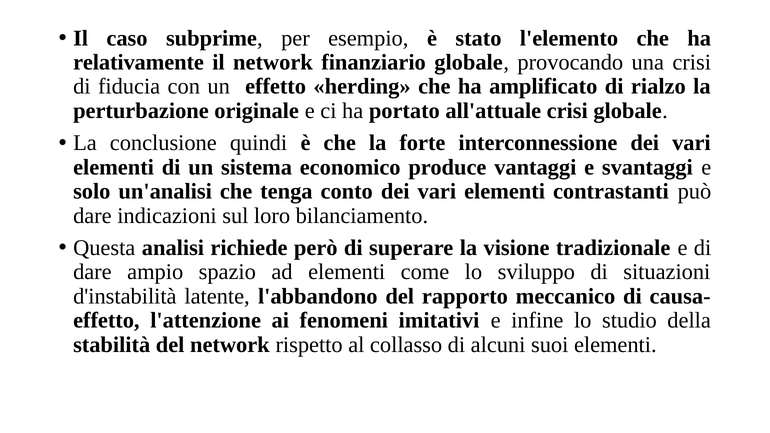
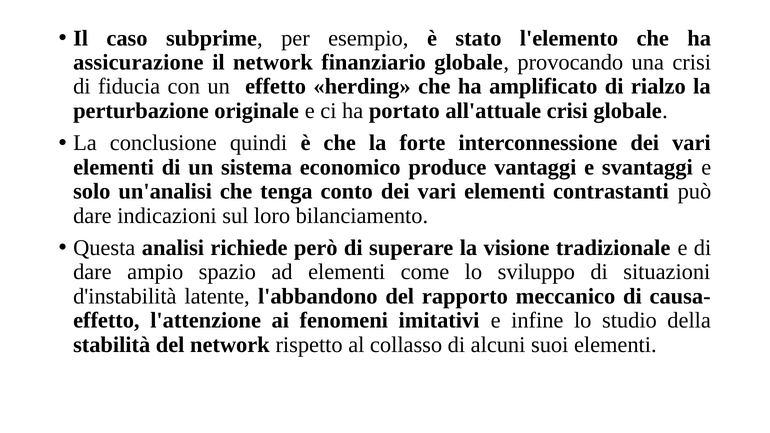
relativamente: relativamente -> assicurazione
